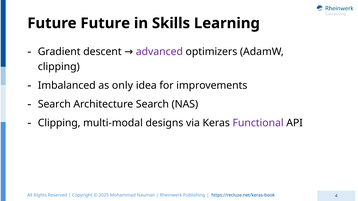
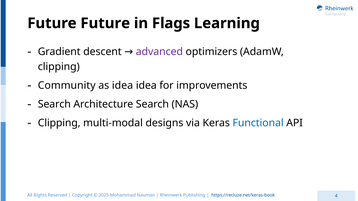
Skills: Skills -> Flags
Imbalanced: Imbalanced -> Community
as only: only -> idea
Functional colour: purple -> blue
